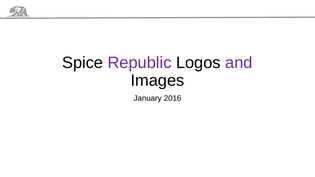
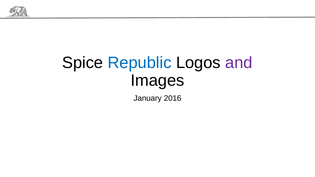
Republic colour: purple -> blue
